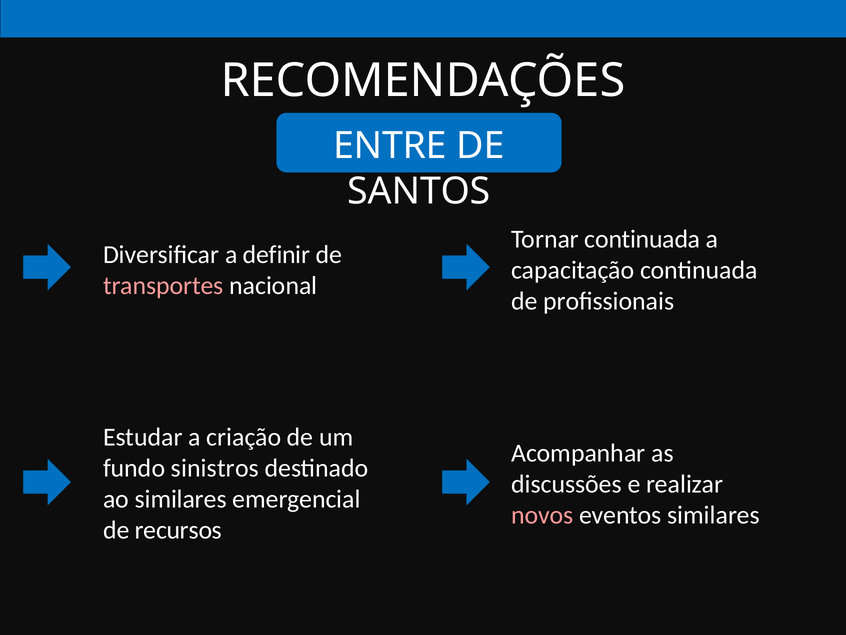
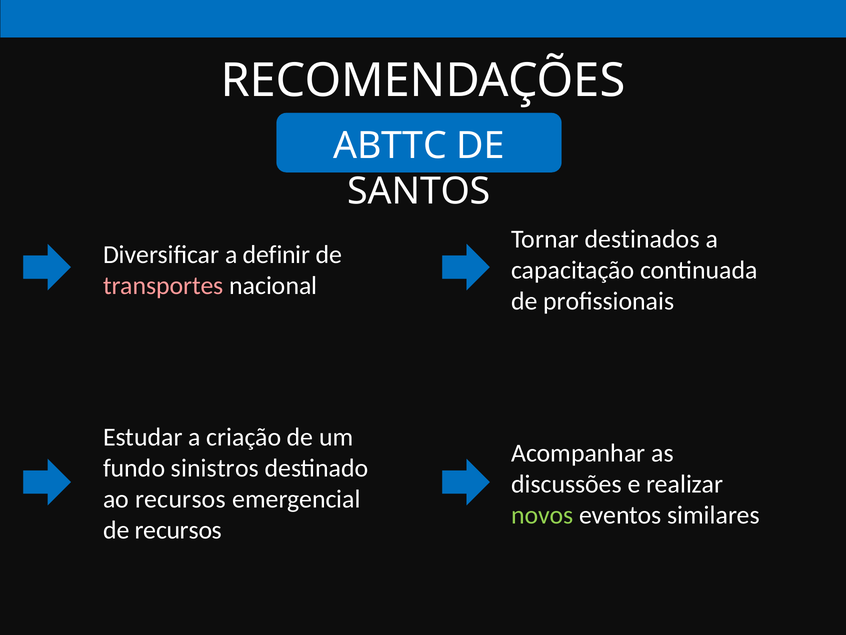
ENTRE: ENTRE -> ABTTC
Tornar continuada: continuada -> destinados
ao similares: similares -> recursos
novos colour: pink -> light green
